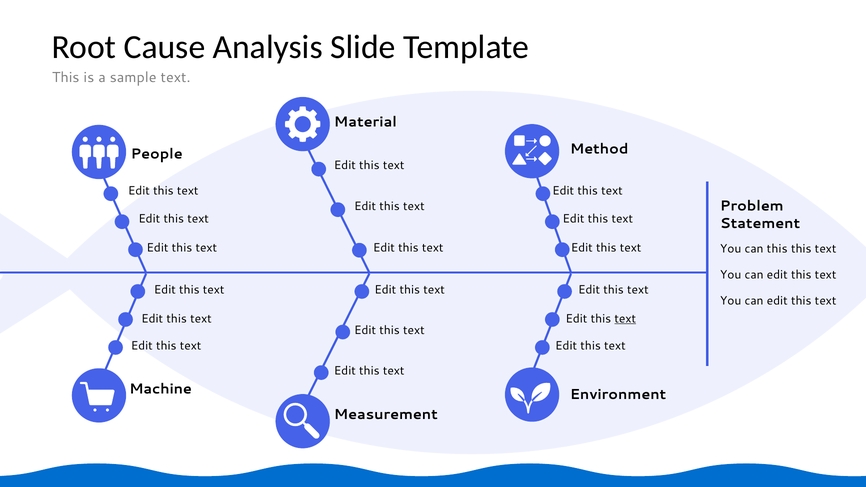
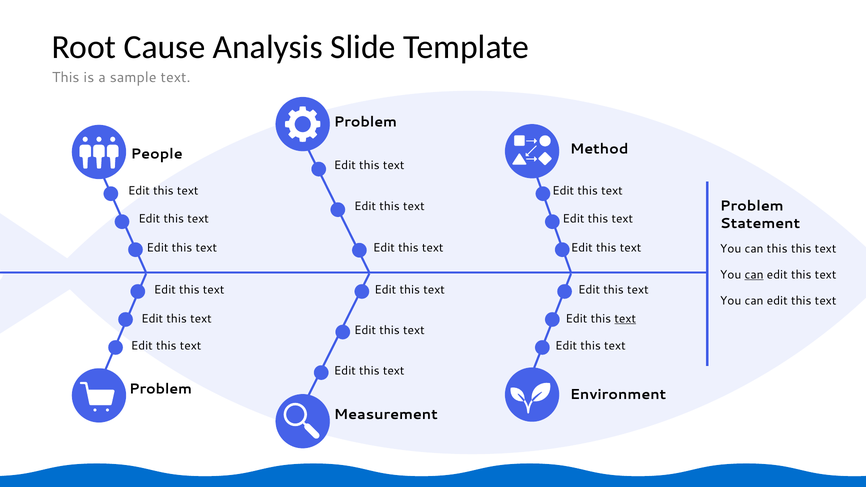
Material at (365, 122): Material -> Problem
can at (754, 275) underline: none -> present
Machine at (161, 389): Machine -> Problem
